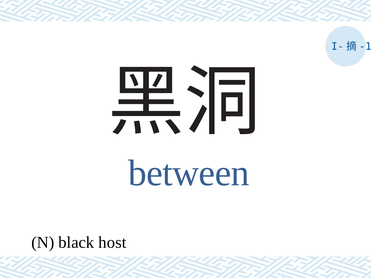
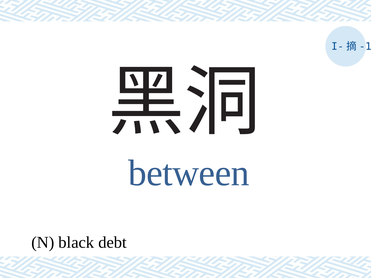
host: host -> debt
